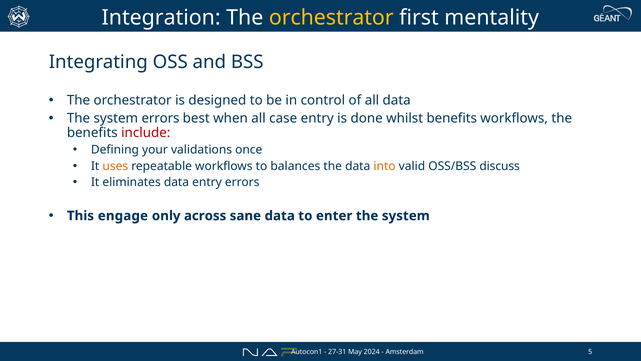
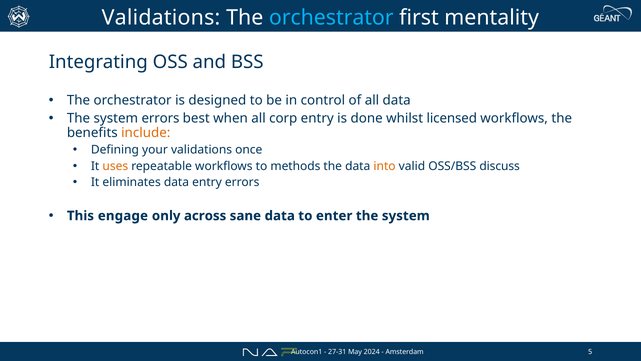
Integration at (161, 18): Integration -> Validations
orchestrator at (331, 18) colour: yellow -> light blue
case: case -> corp
whilst benefits: benefits -> licensed
include colour: red -> orange
balances: balances -> methods
